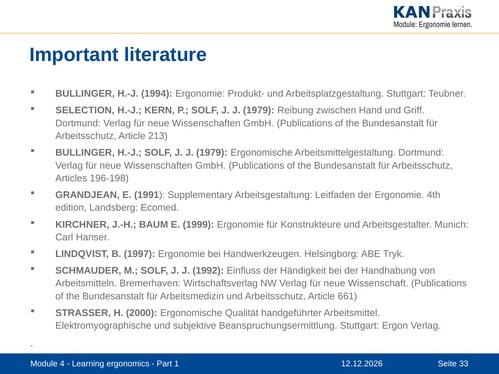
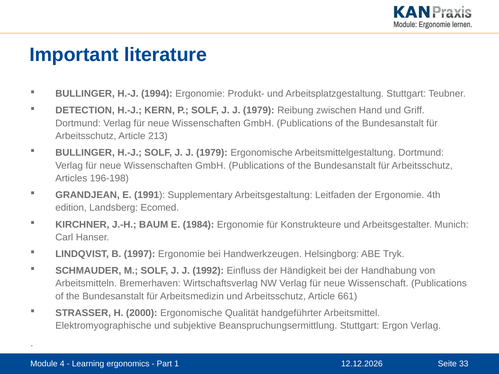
SELECTION: SELECTION -> DETECTION
1999: 1999 -> 1984
